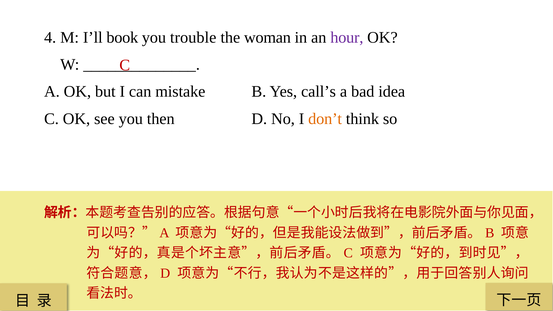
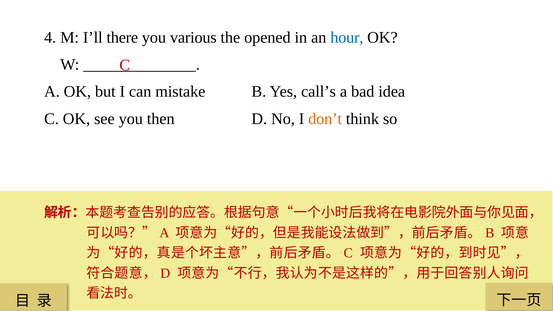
book: book -> there
trouble: trouble -> various
woman: woman -> opened
hour colour: purple -> blue
